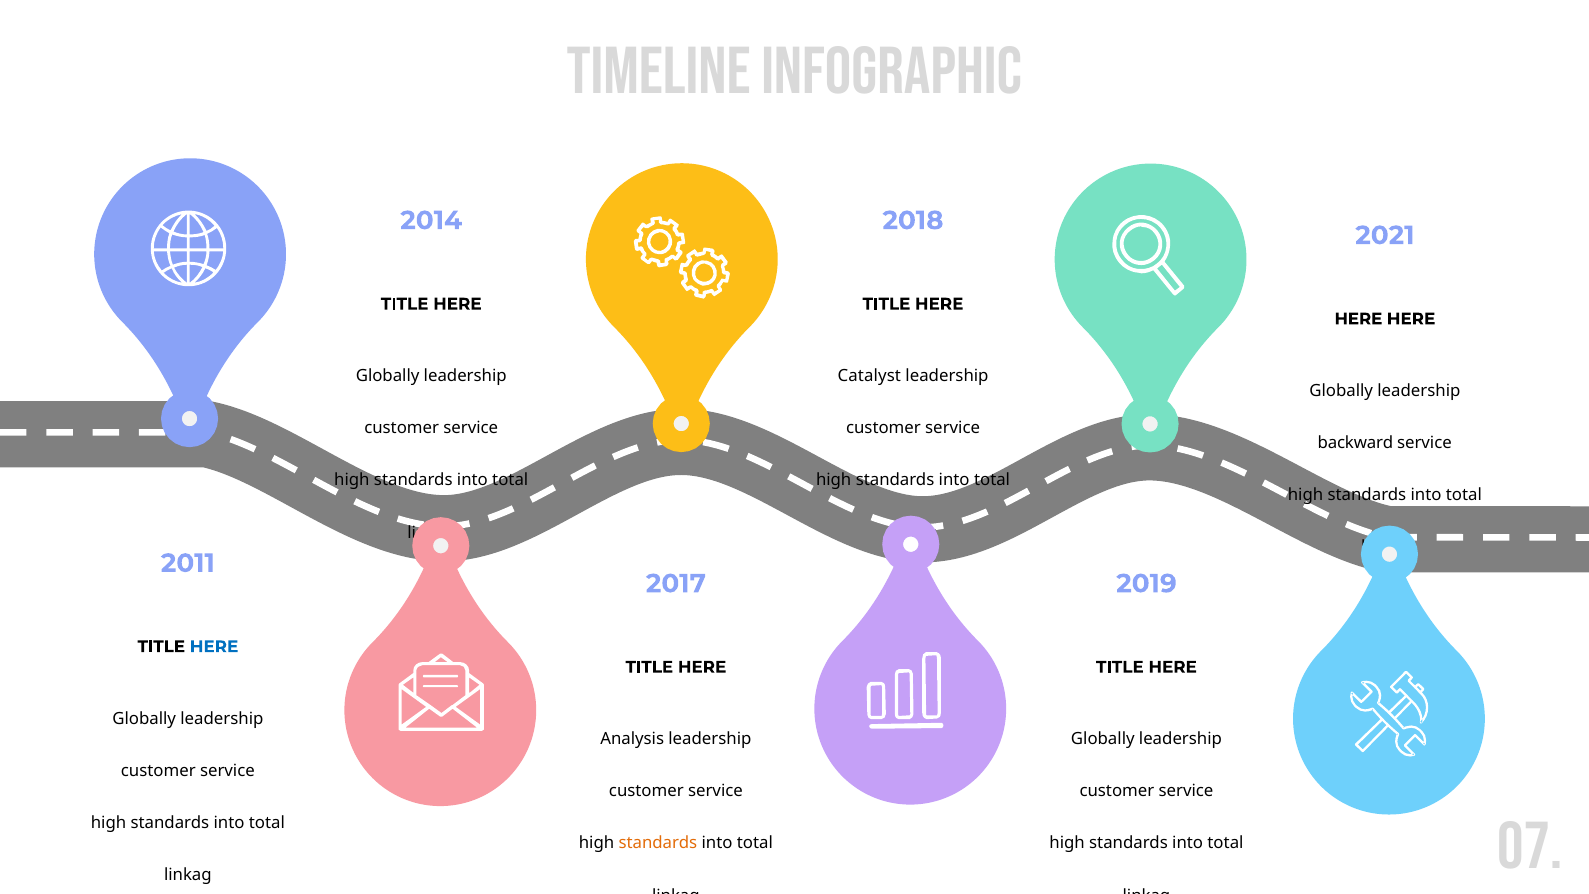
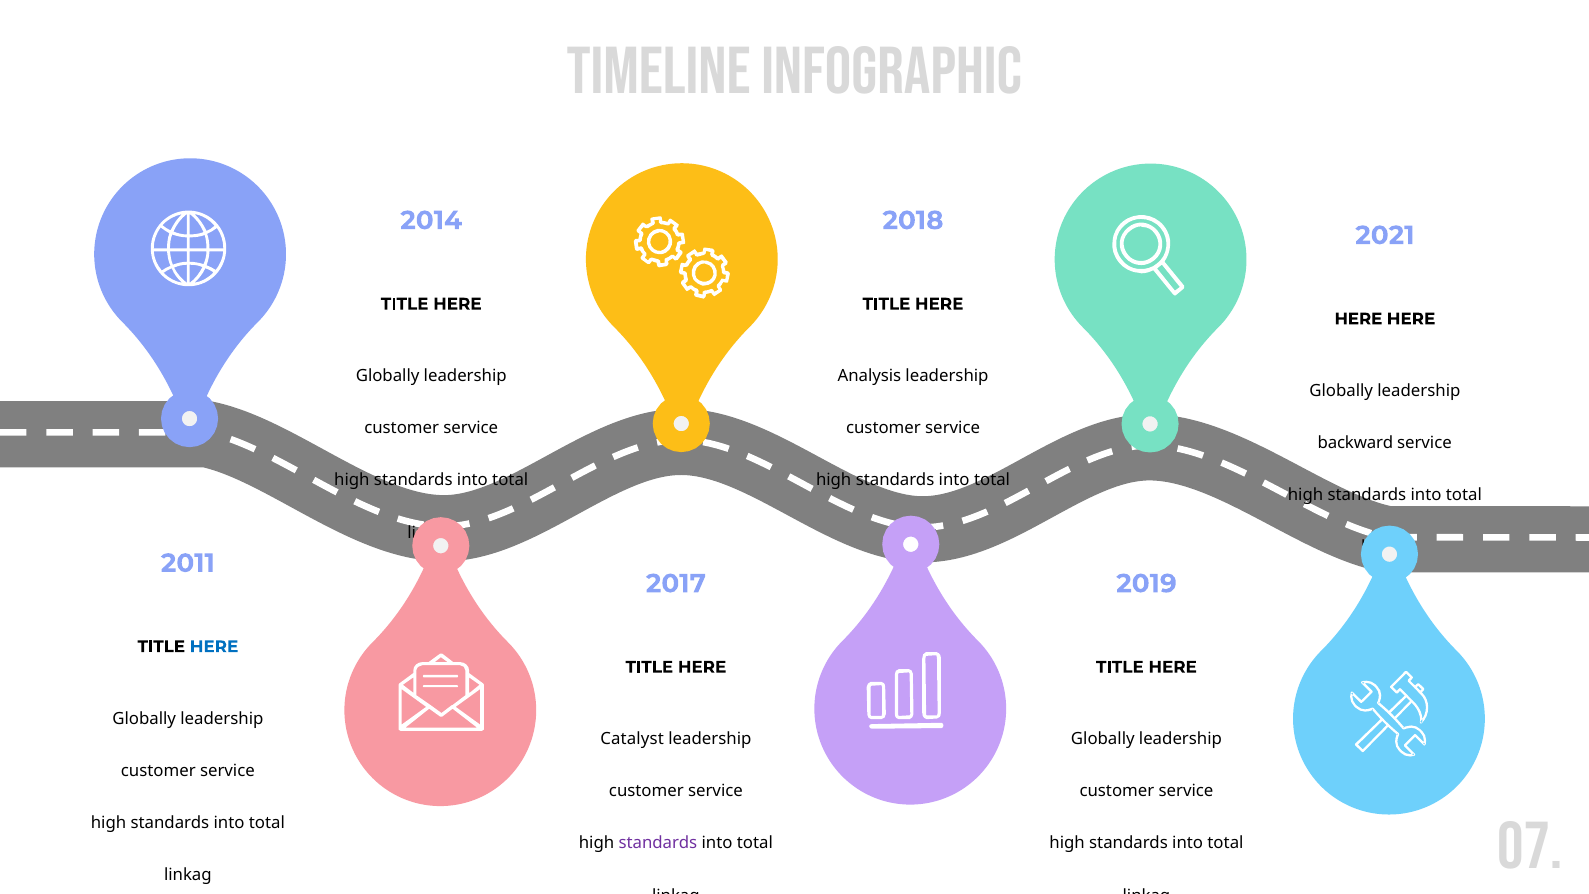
Catalyst: Catalyst -> Analysis
Analysis: Analysis -> Catalyst
standards at (658, 843) colour: orange -> purple
